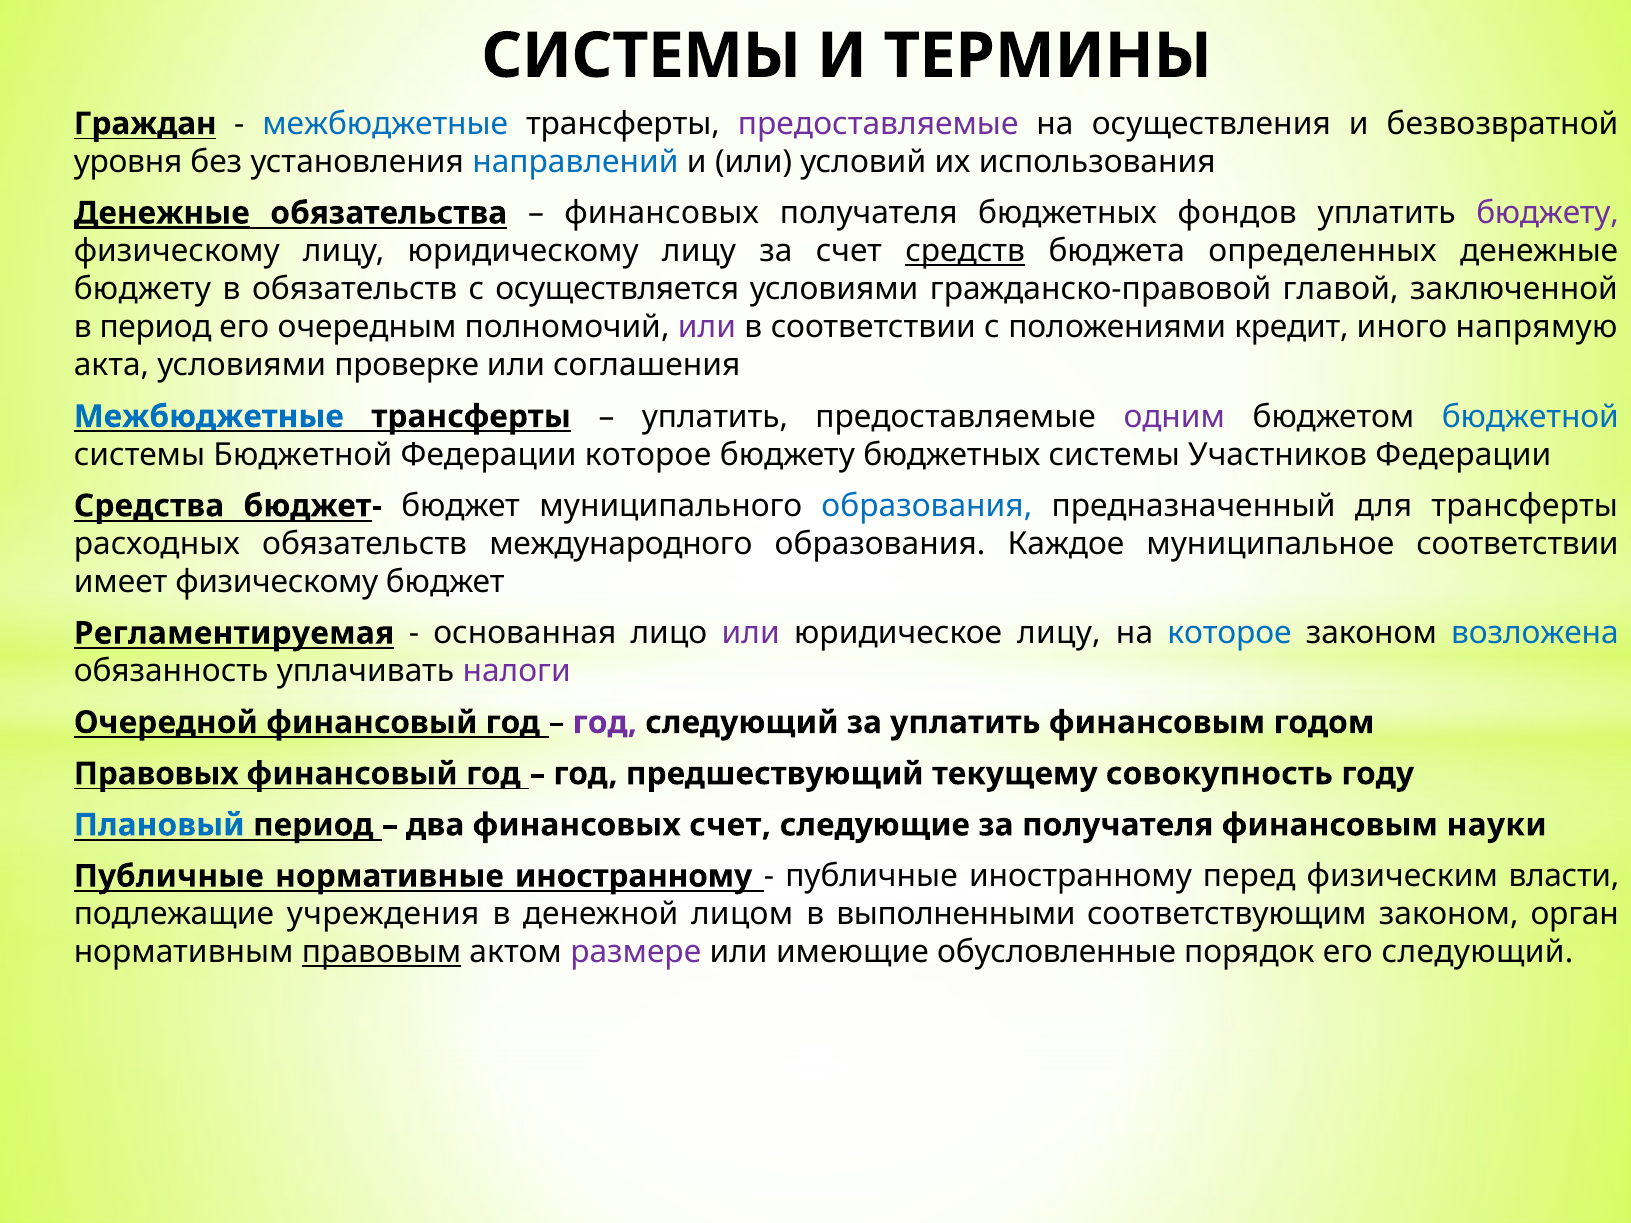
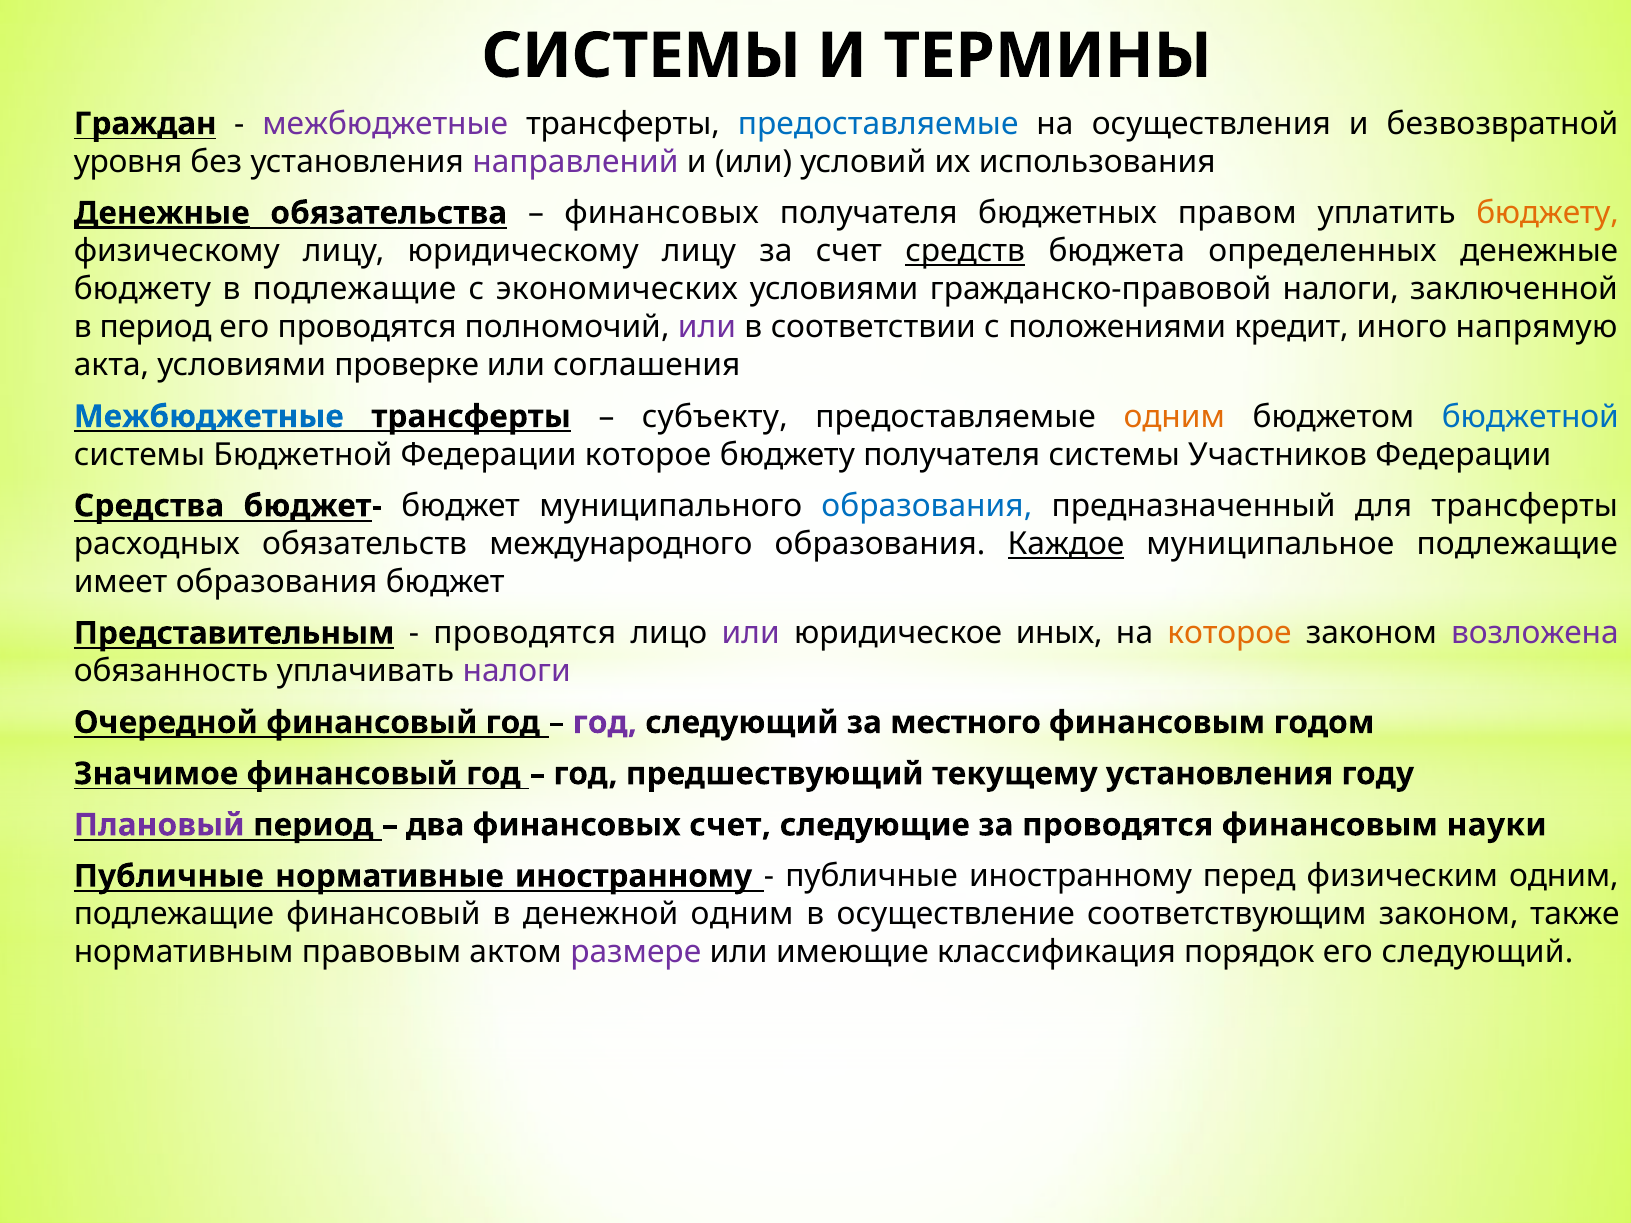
межбюджетные at (385, 124) colour: blue -> purple
предоставляемые at (878, 124) colour: purple -> blue
направлений colour: blue -> purple
фондов: фондов -> правом
бюджету at (1548, 213) colour: purple -> orange
в обязательств: обязательств -> подлежащие
осуществляется: осуществляется -> экономических
гражданско-правовой главой: главой -> налоги
его очередным: очередным -> проводятся
уплатить at (715, 417): уплатить -> субъекту
одним at (1174, 417) colour: purple -> orange
бюджету бюджетных: бюджетных -> получателя
Каждое underline: none -> present
муниципальное соответствии: соответствии -> подлежащие
имеет физическому: физическому -> образования
Регламентируемая: Регламентируемая -> Представительным
основанная at (525, 633): основанная -> проводятся
юридическое лицу: лицу -> иных
которое at (1229, 633) colour: blue -> orange
возложена colour: blue -> purple
за уплатить: уплатить -> местного
Правовых: Правовых -> Значимое
текущему совокупность: совокупность -> установления
Плановый colour: blue -> purple
за получателя: получателя -> проводятся
физическим власти: власти -> одним
подлежащие учреждения: учреждения -> финансовый
денежной лицом: лицом -> одним
выполненными: выполненными -> осуществление
орган: орган -> также
правовым underline: present -> none
обусловленные: обусловленные -> классификация
